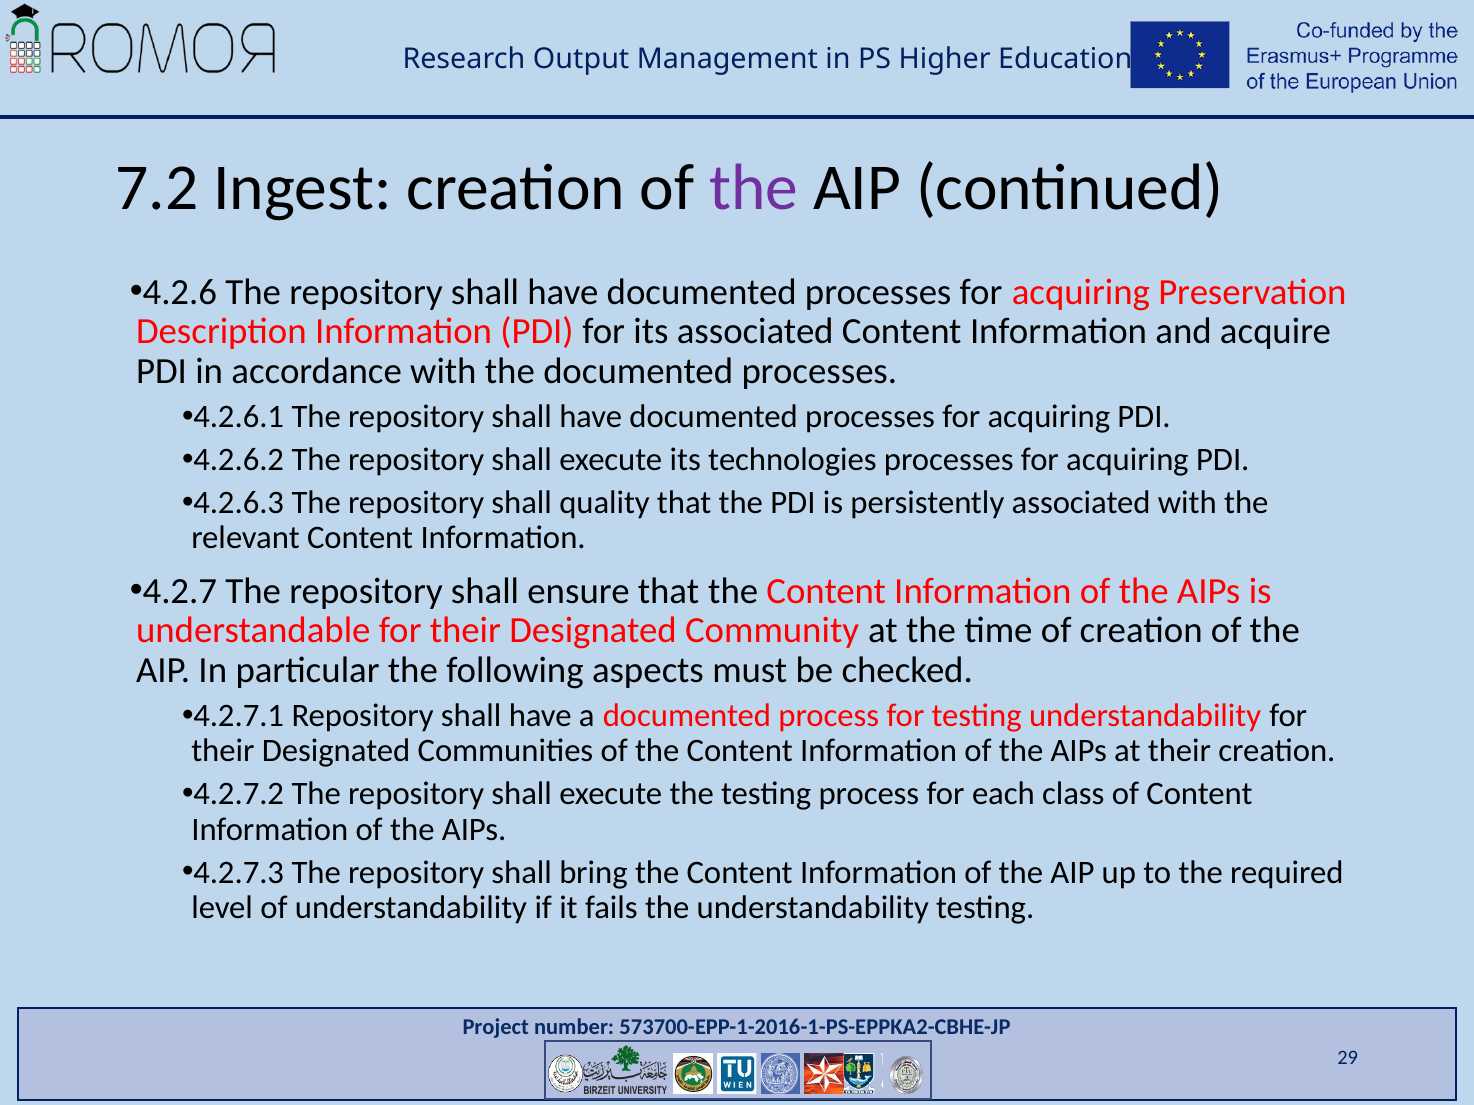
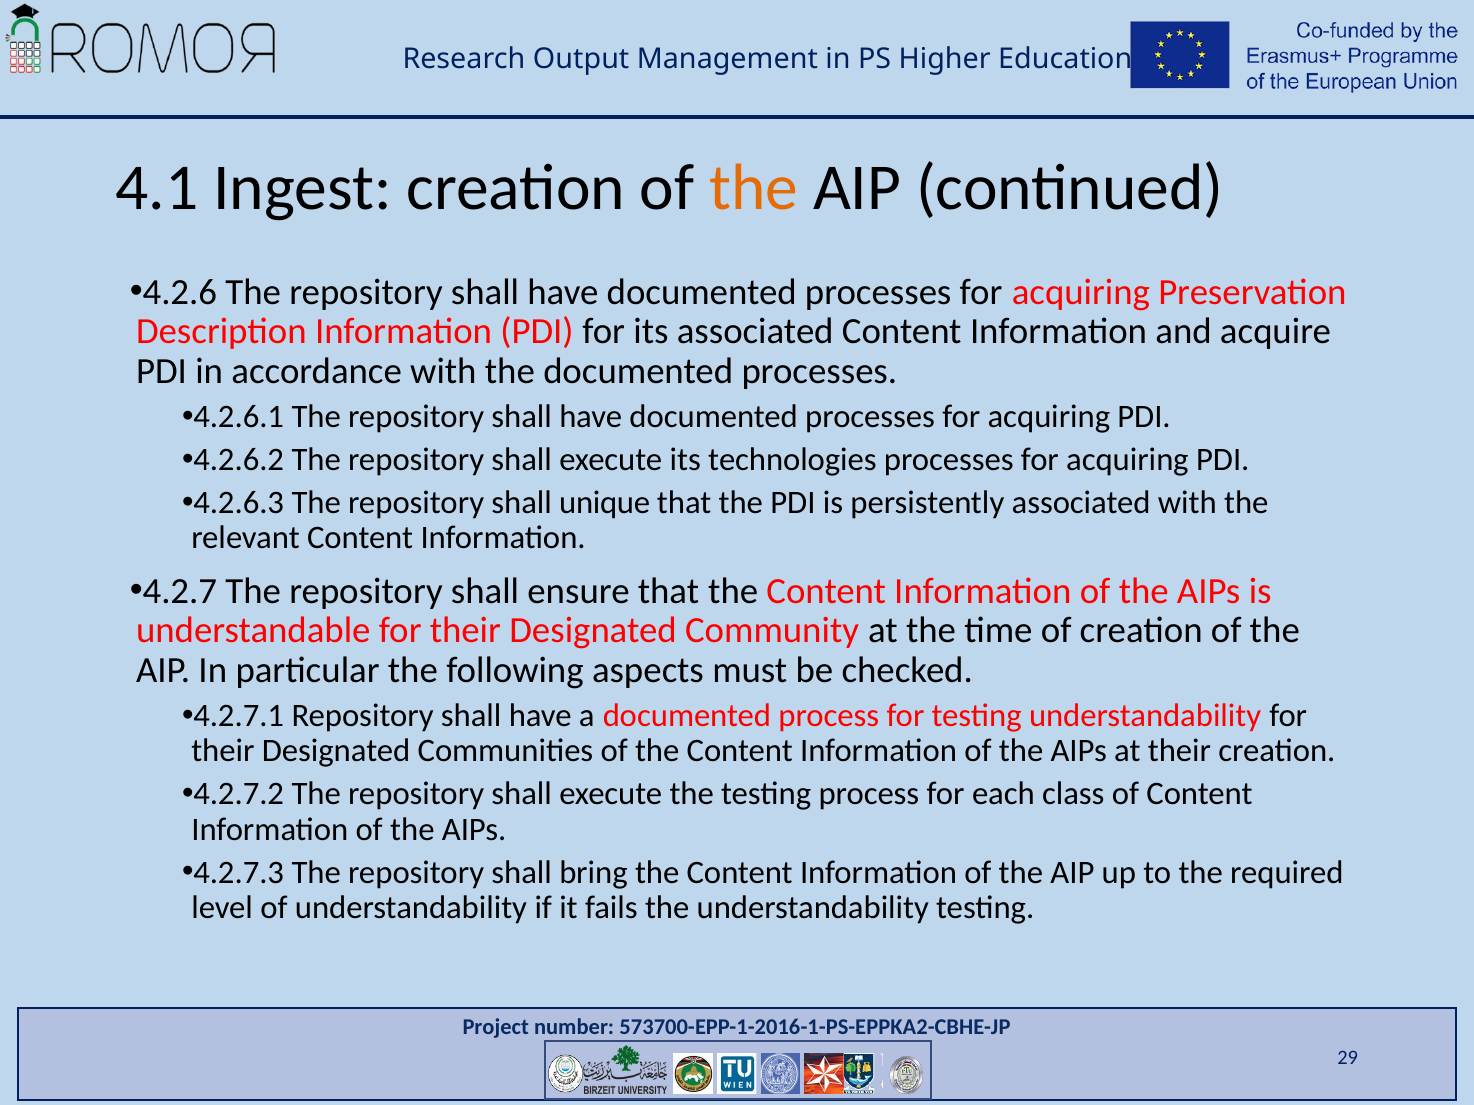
7.2: 7.2 -> 4.1
the at (754, 188) colour: purple -> orange
quality: quality -> unique
